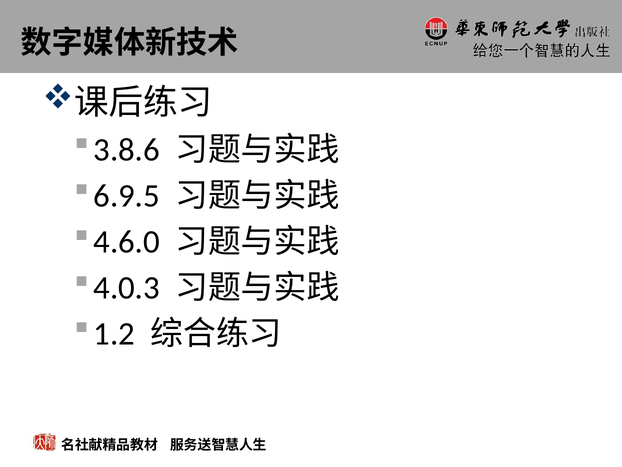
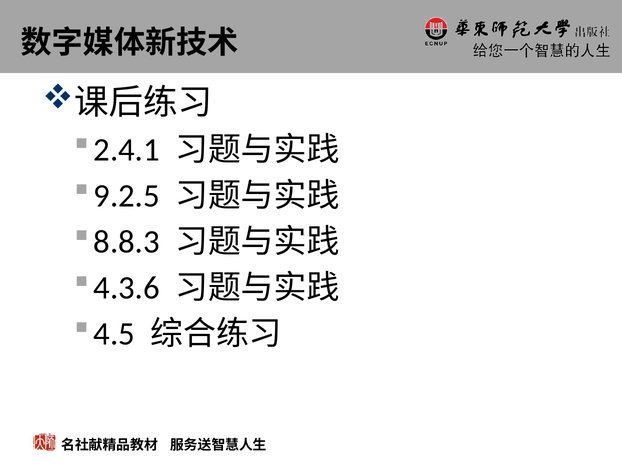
3.8.6: 3.8.6 -> 2.4.1
6.9.5: 6.9.5 -> 9.2.5
4.6.0: 4.6.0 -> 8.8.3
4.0.3: 4.0.3 -> 4.3.6
1.2: 1.2 -> 4.5
